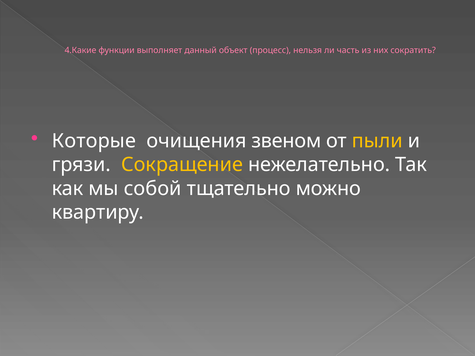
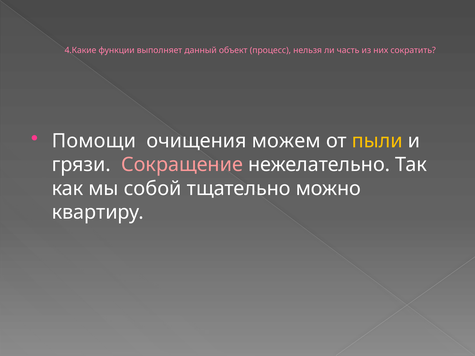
Которые: Которые -> Помощи
звеном: звеном -> можем
Сокращение colour: yellow -> pink
